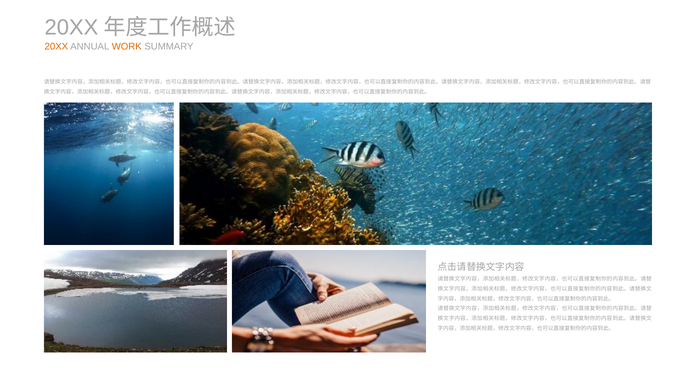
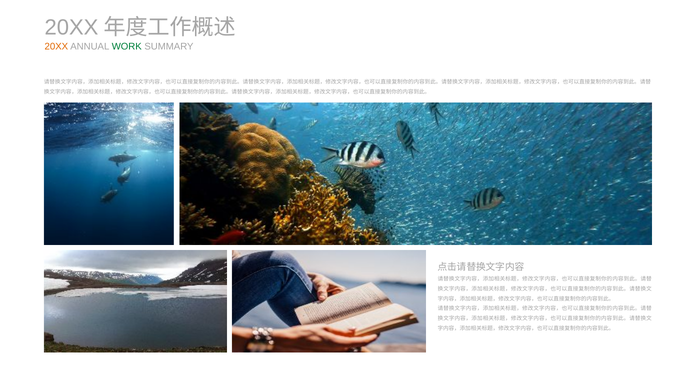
WORK colour: orange -> green
